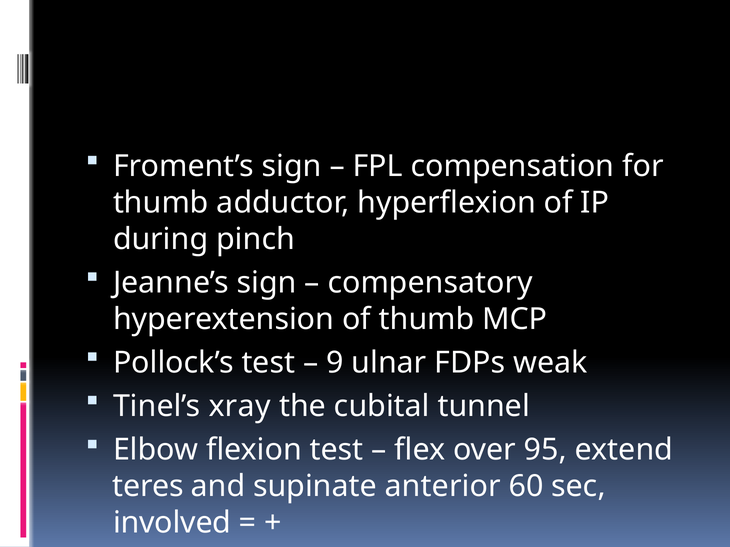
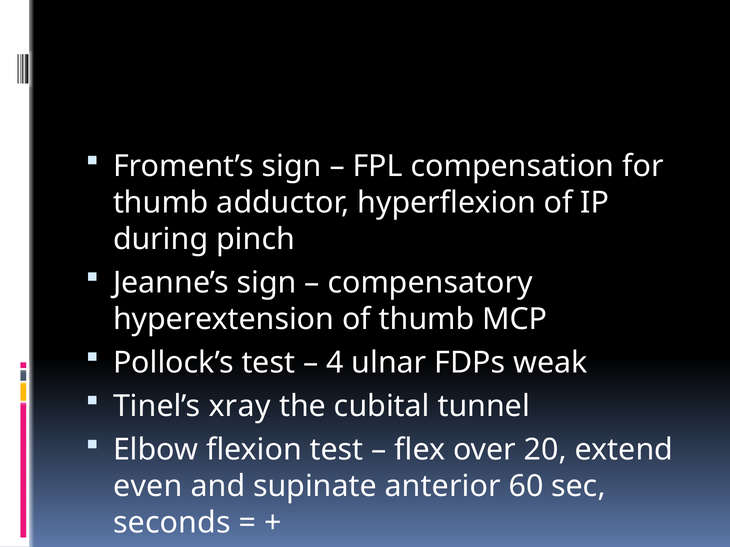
9: 9 -> 4
95: 95 -> 20
teres: teres -> even
involved: involved -> seconds
